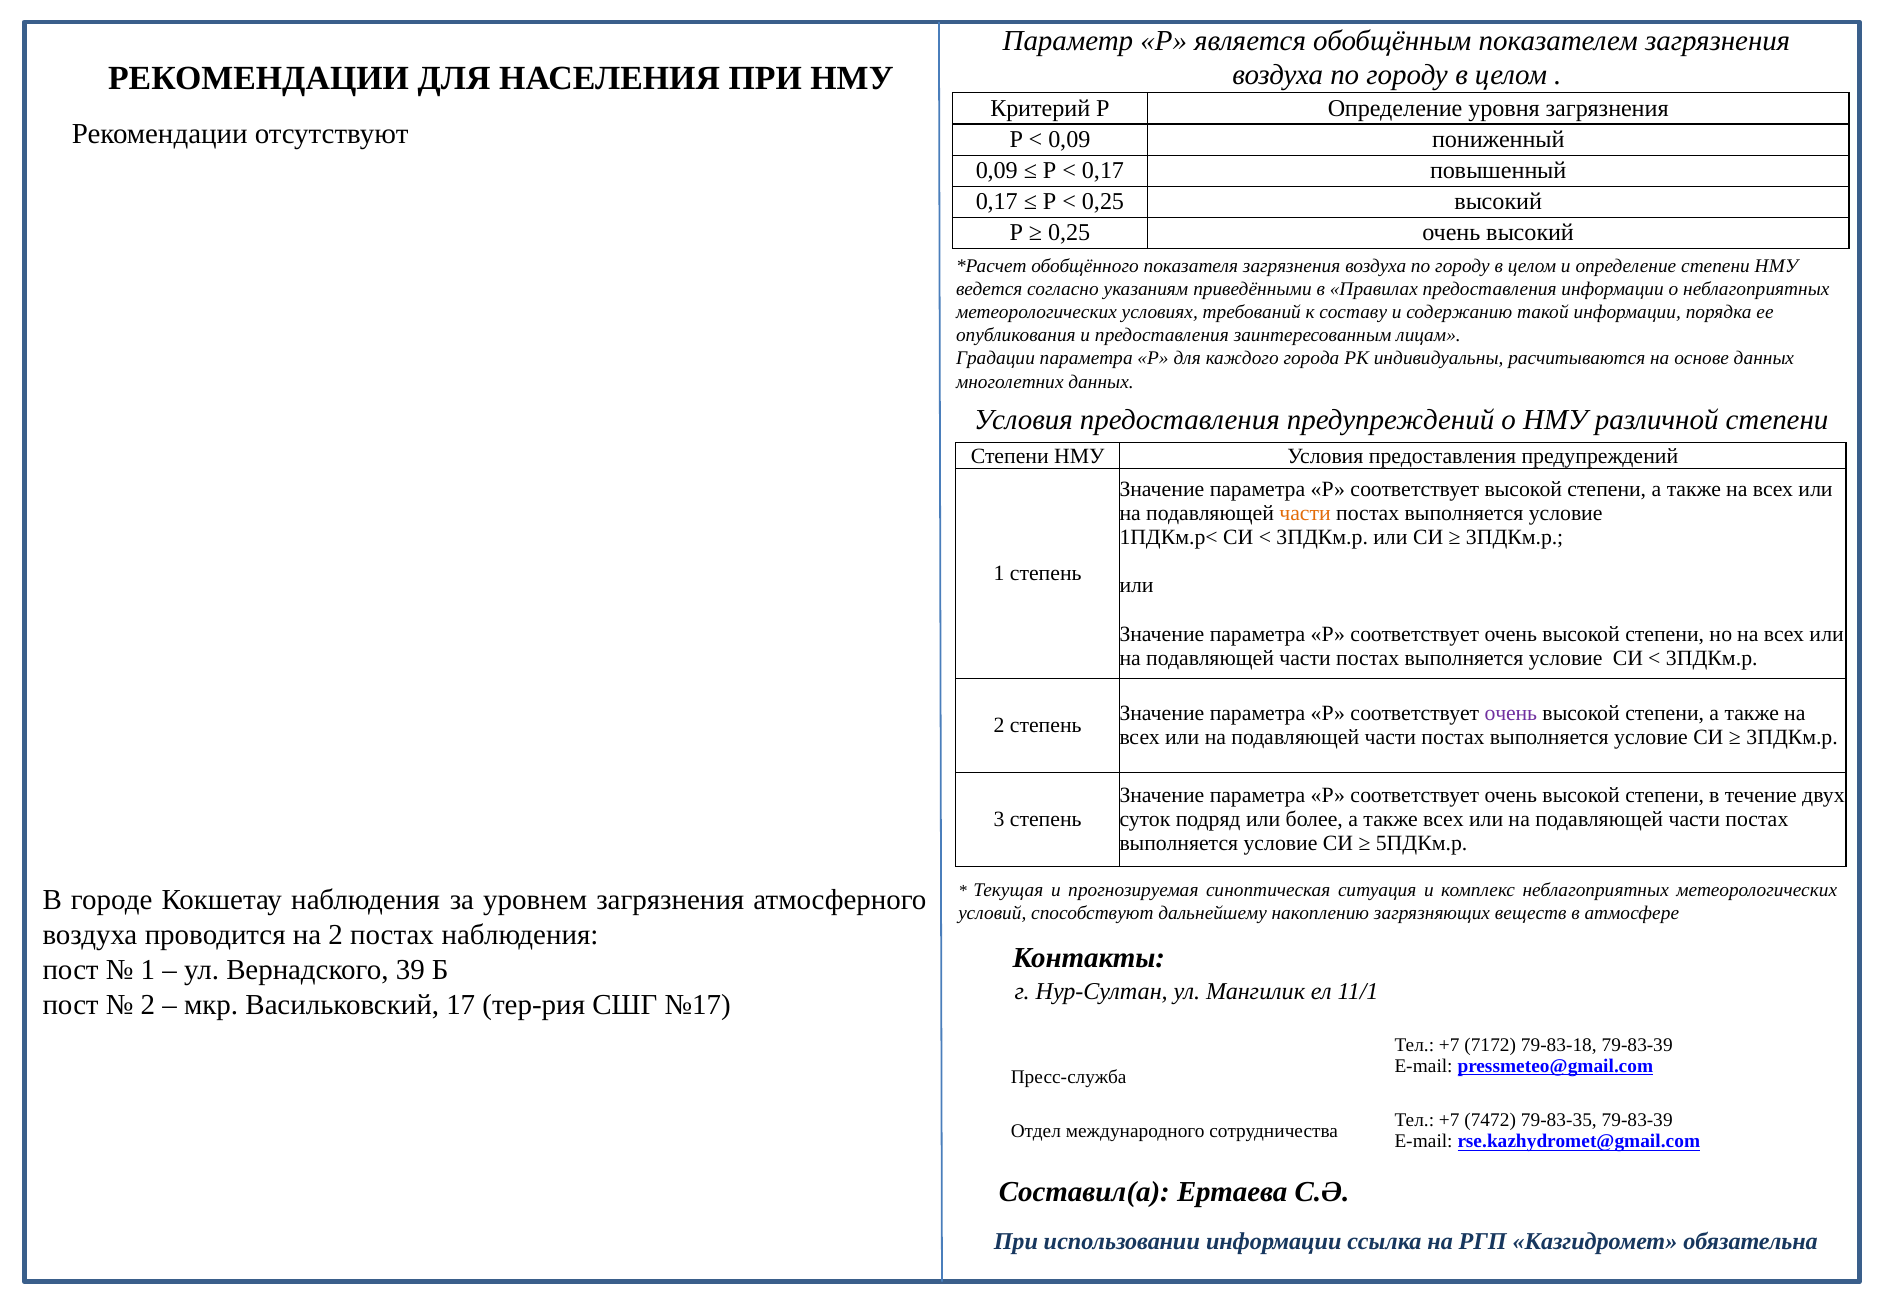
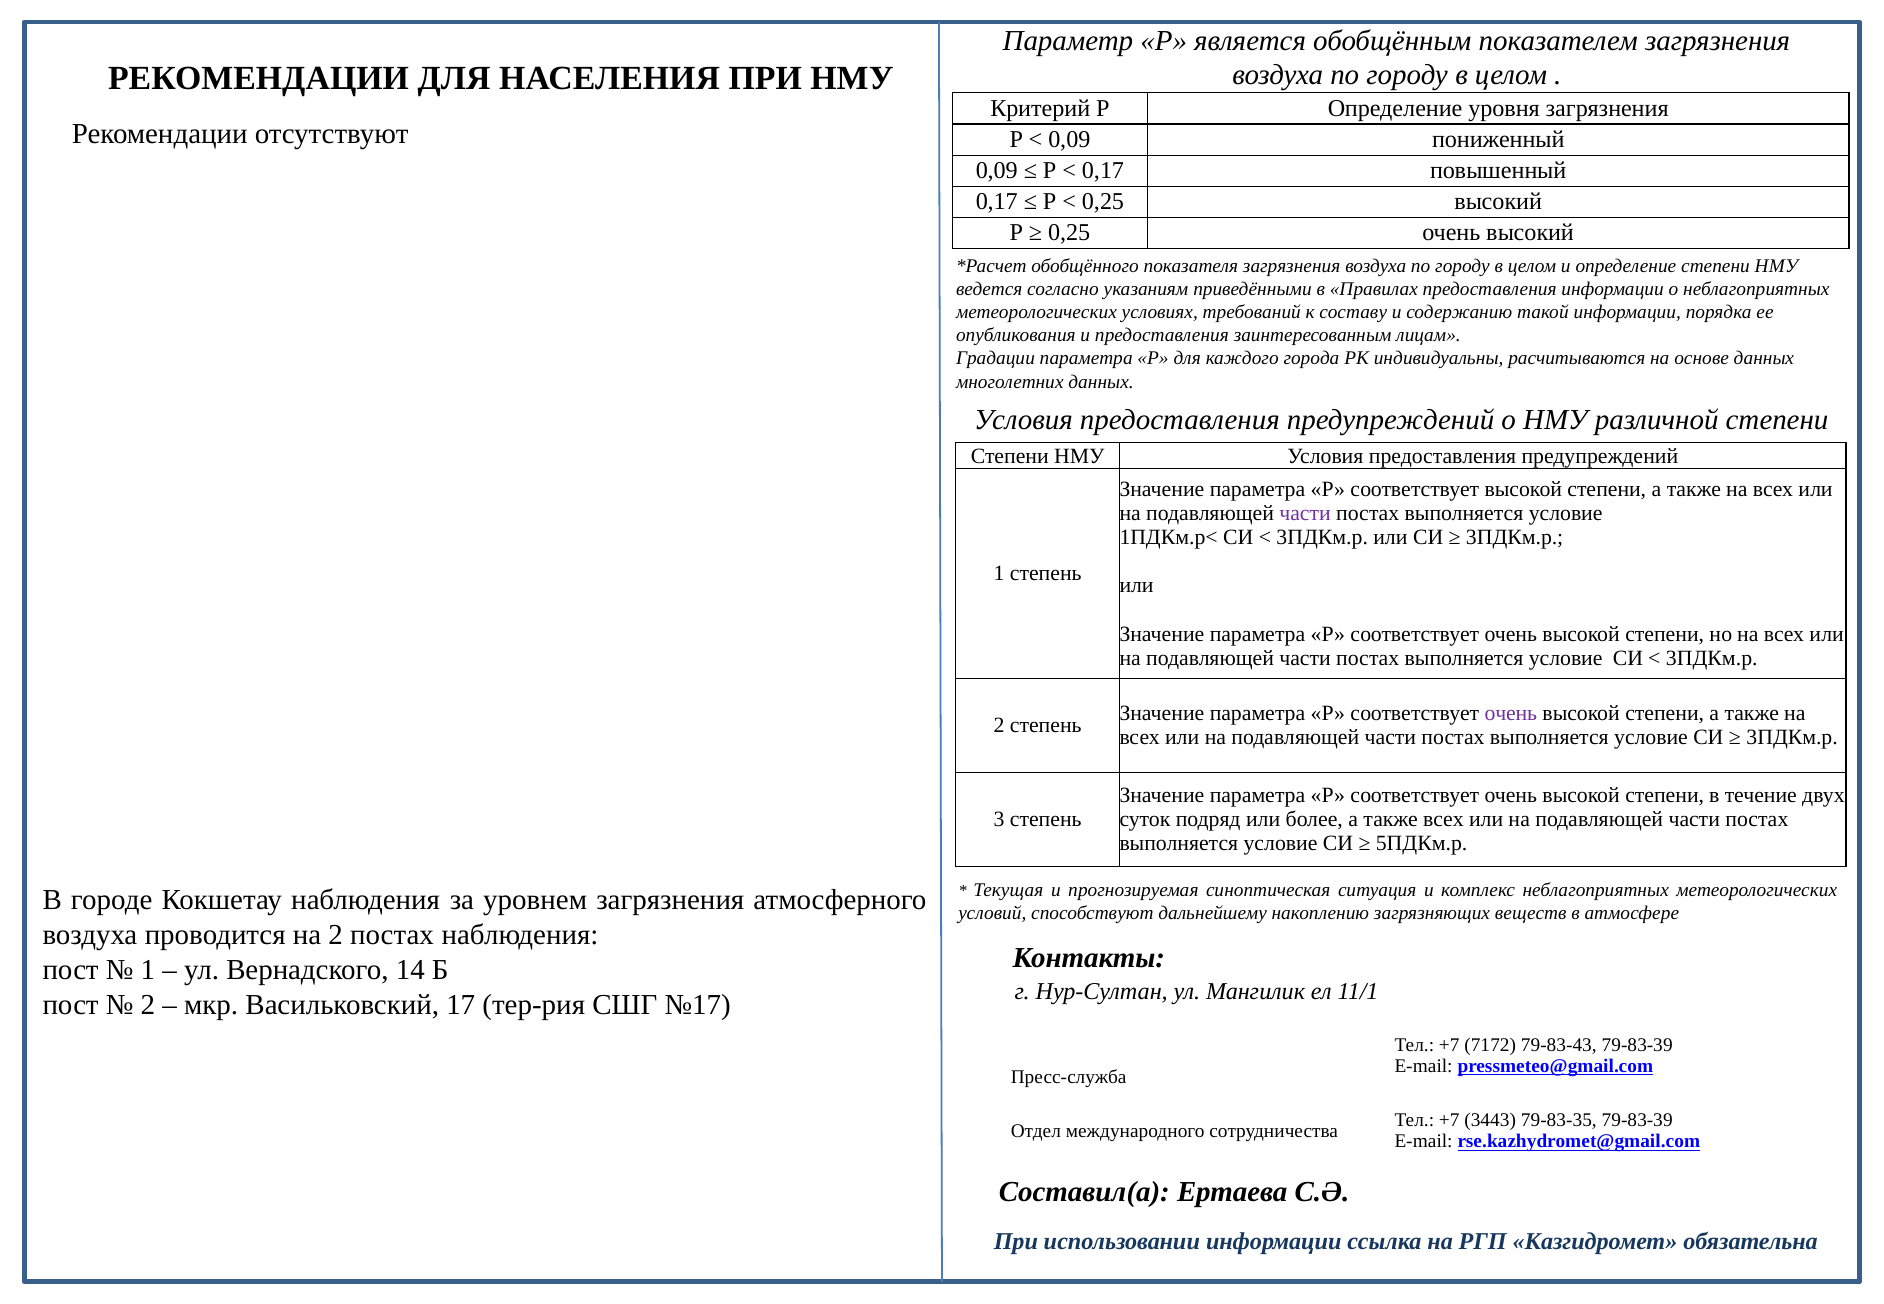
части at (1305, 514) colour: orange -> purple
39: 39 -> 14
79-83-18: 79-83-18 -> 79-83-43
7472: 7472 -> 3443
